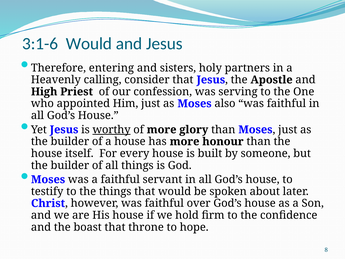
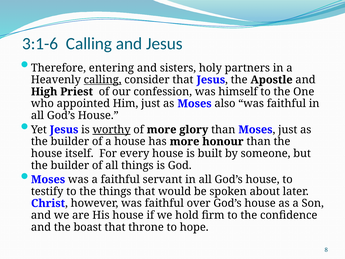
3:1-6 Would: Would -> Calling
calling at (103, 80) underline: none -> present
serving: serving -> himself
